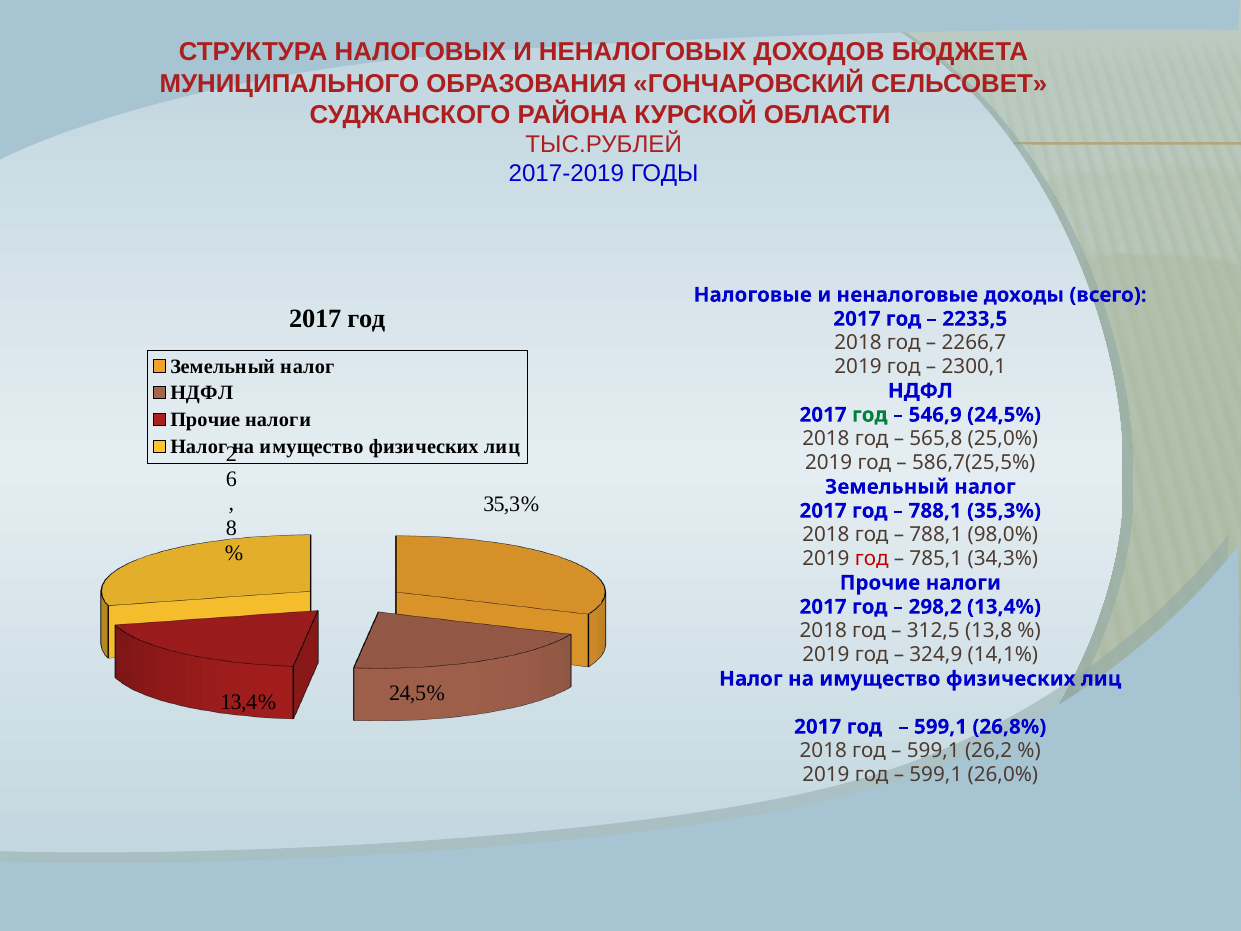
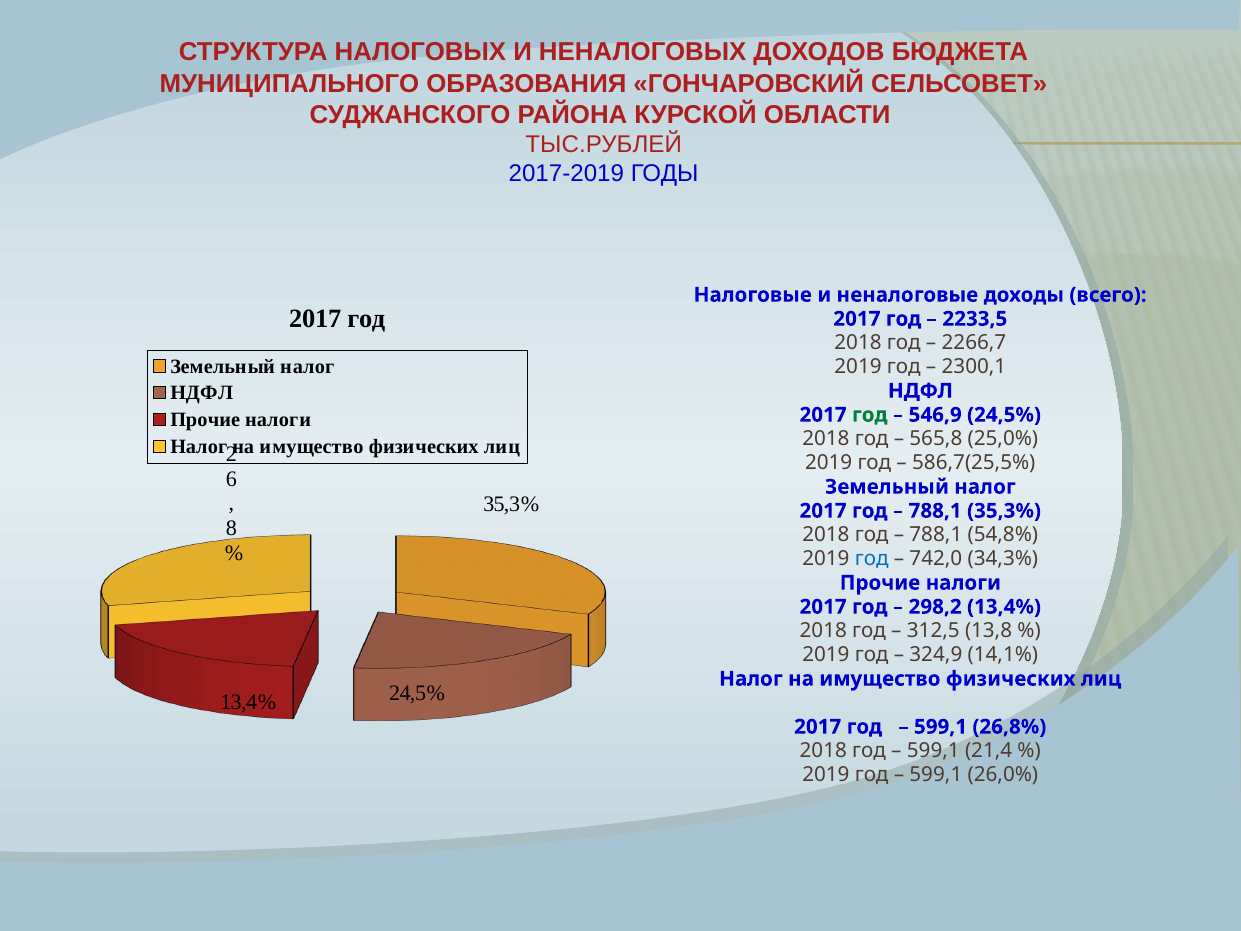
98,0%: 98,0% -> 54,8%
год at (872, 559) colour: red -> blue
785,1: 785,1 -> 742,0
26,2: 26,2 -> 21,4
